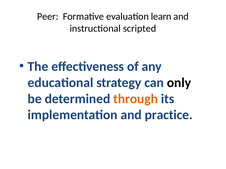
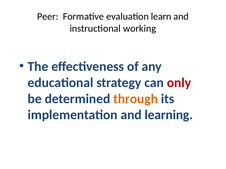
scripted: scripted -> working
only colour: black -> red
practice: practice -> learning
